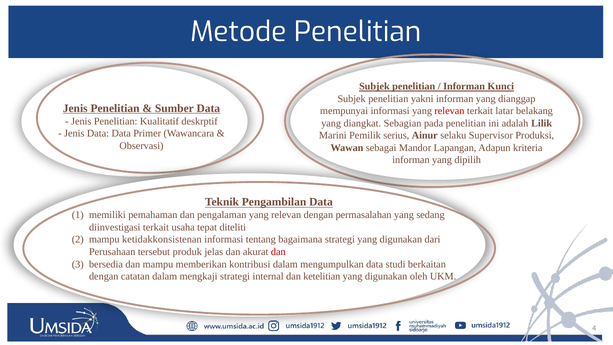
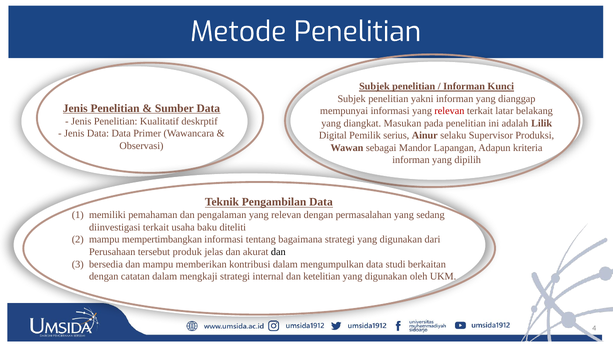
Sebagian: Sebagian -> Masukan
Marini: Marini -> Digital
tepat: tepat -> baku
ketidakkonsistenan: ketidakkonsistenan -> mempertimbangkan
dan at (278, 252) colour: red -> black
